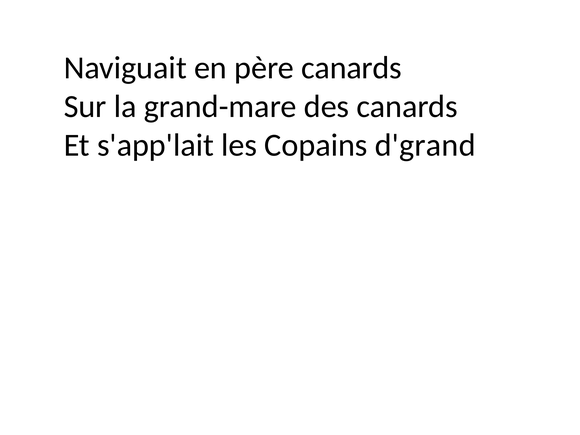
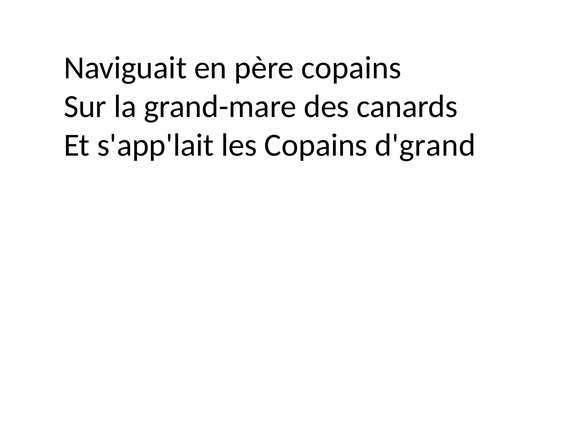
père canards: canards -> copains
